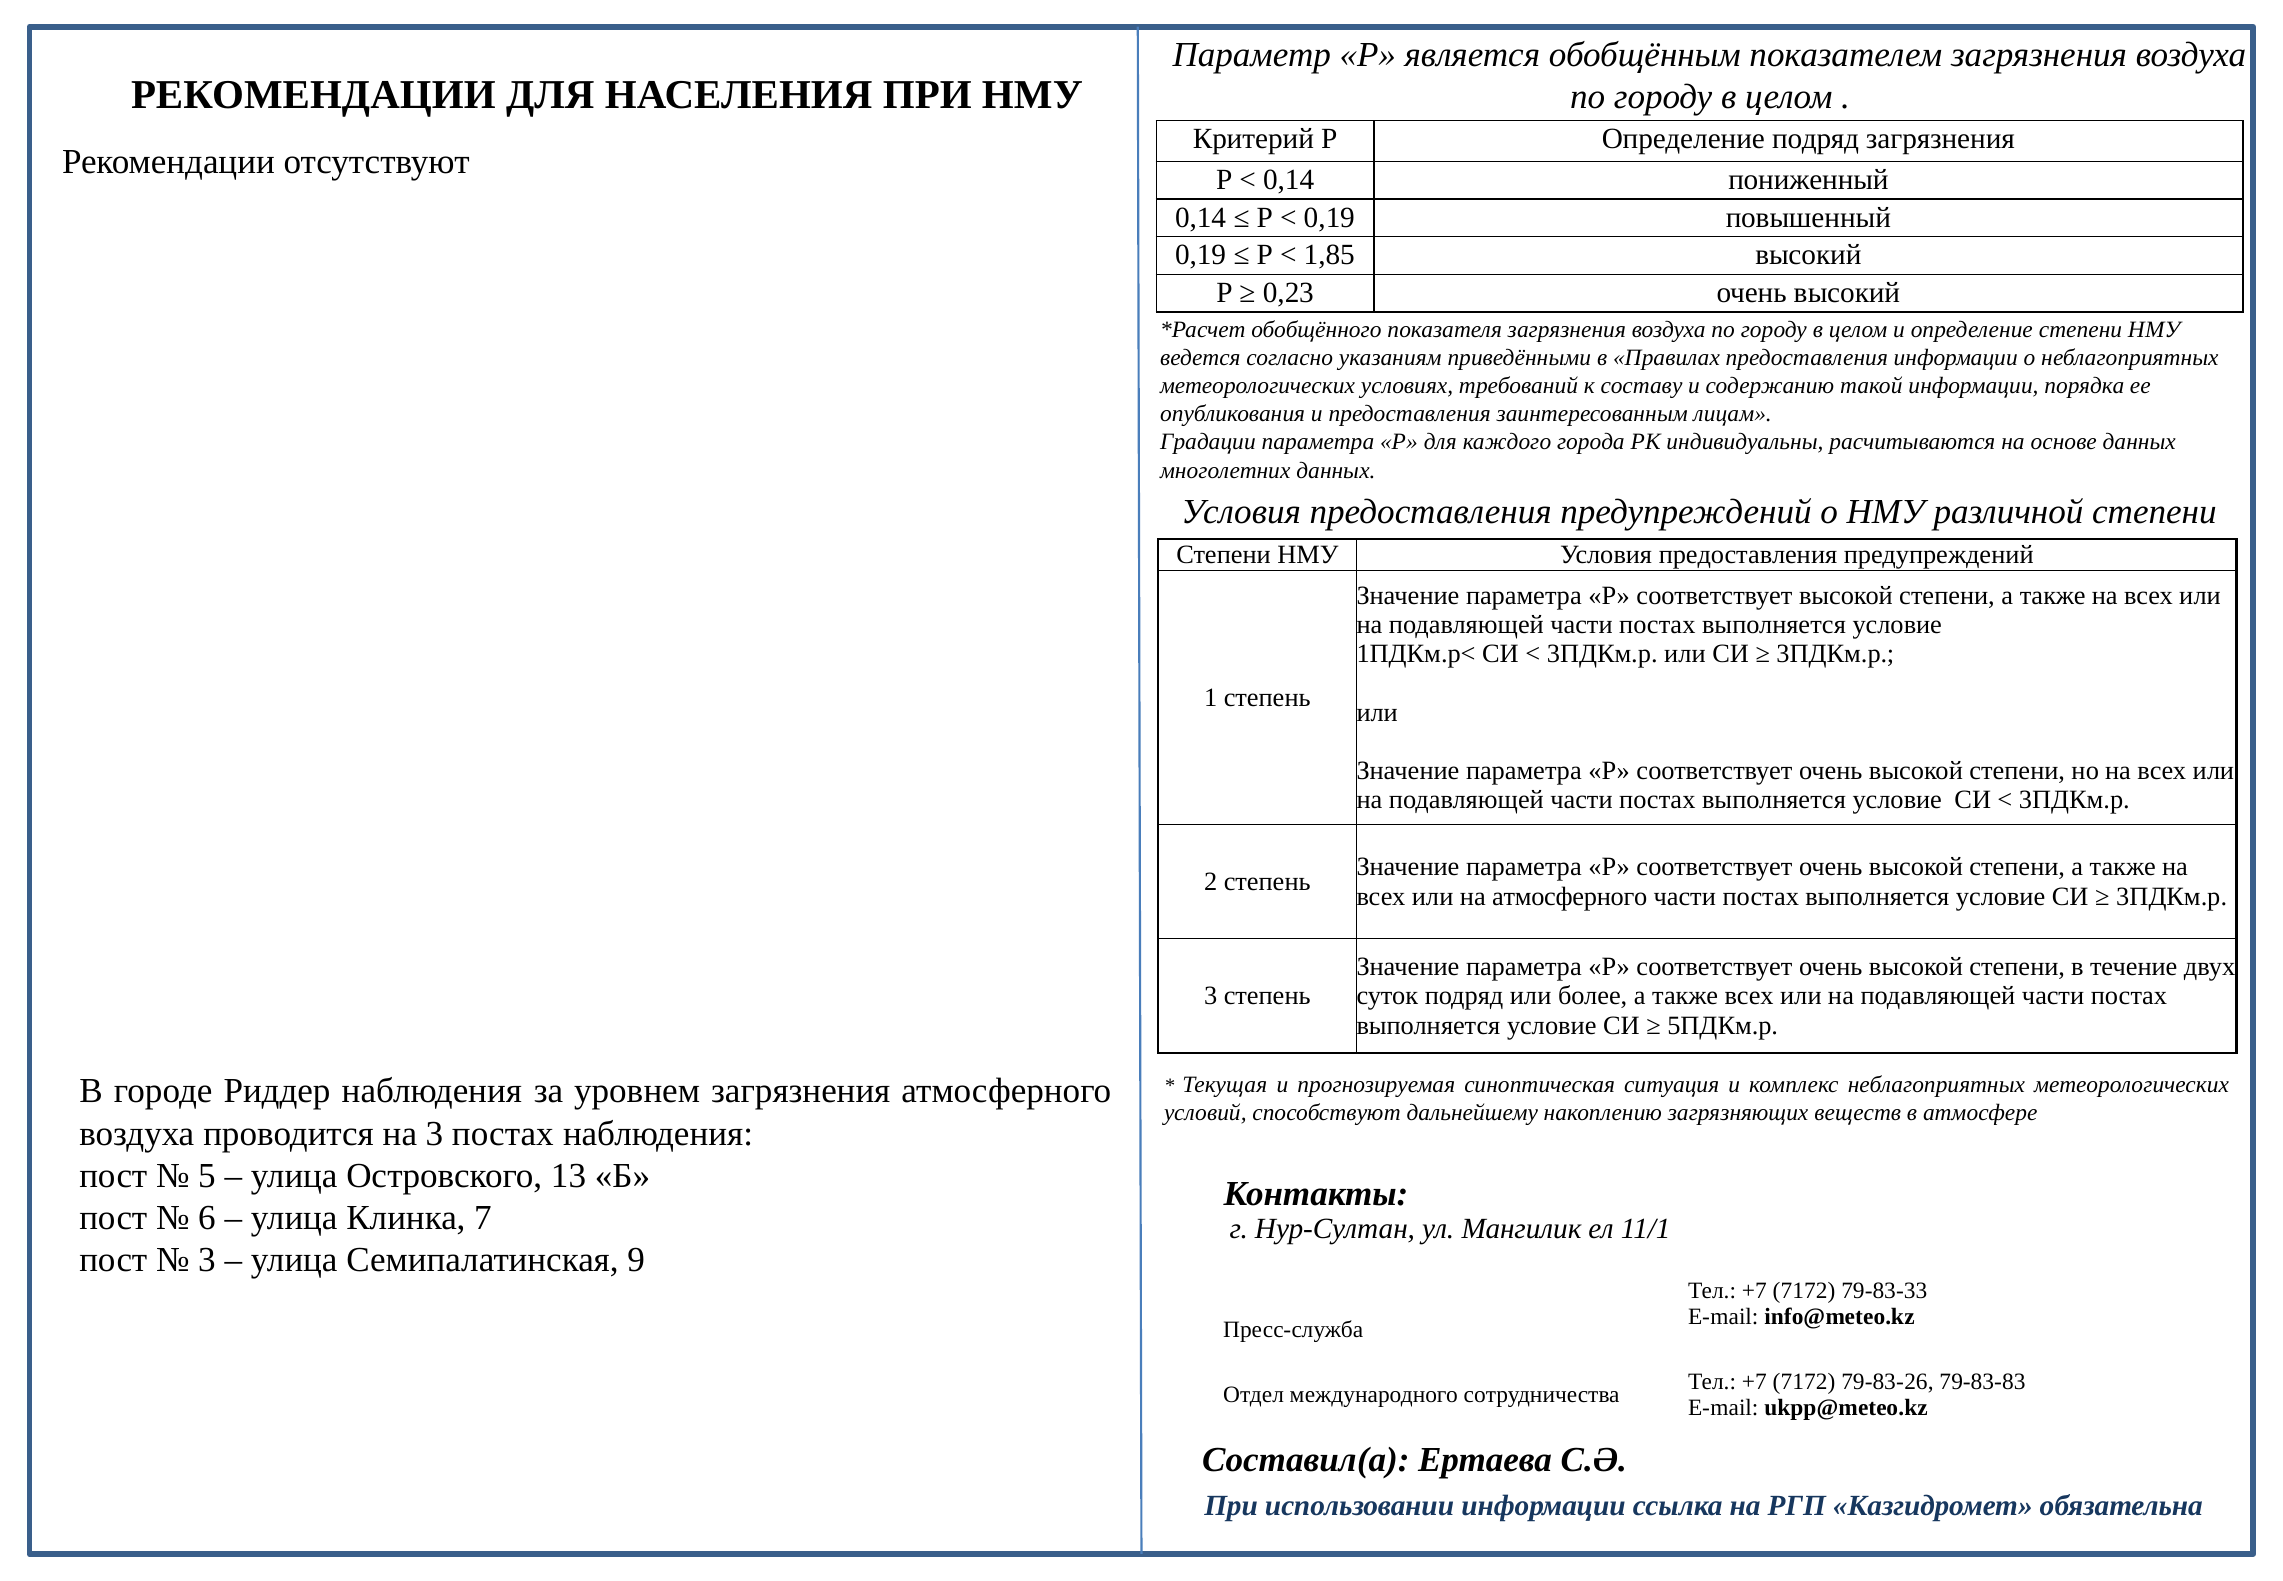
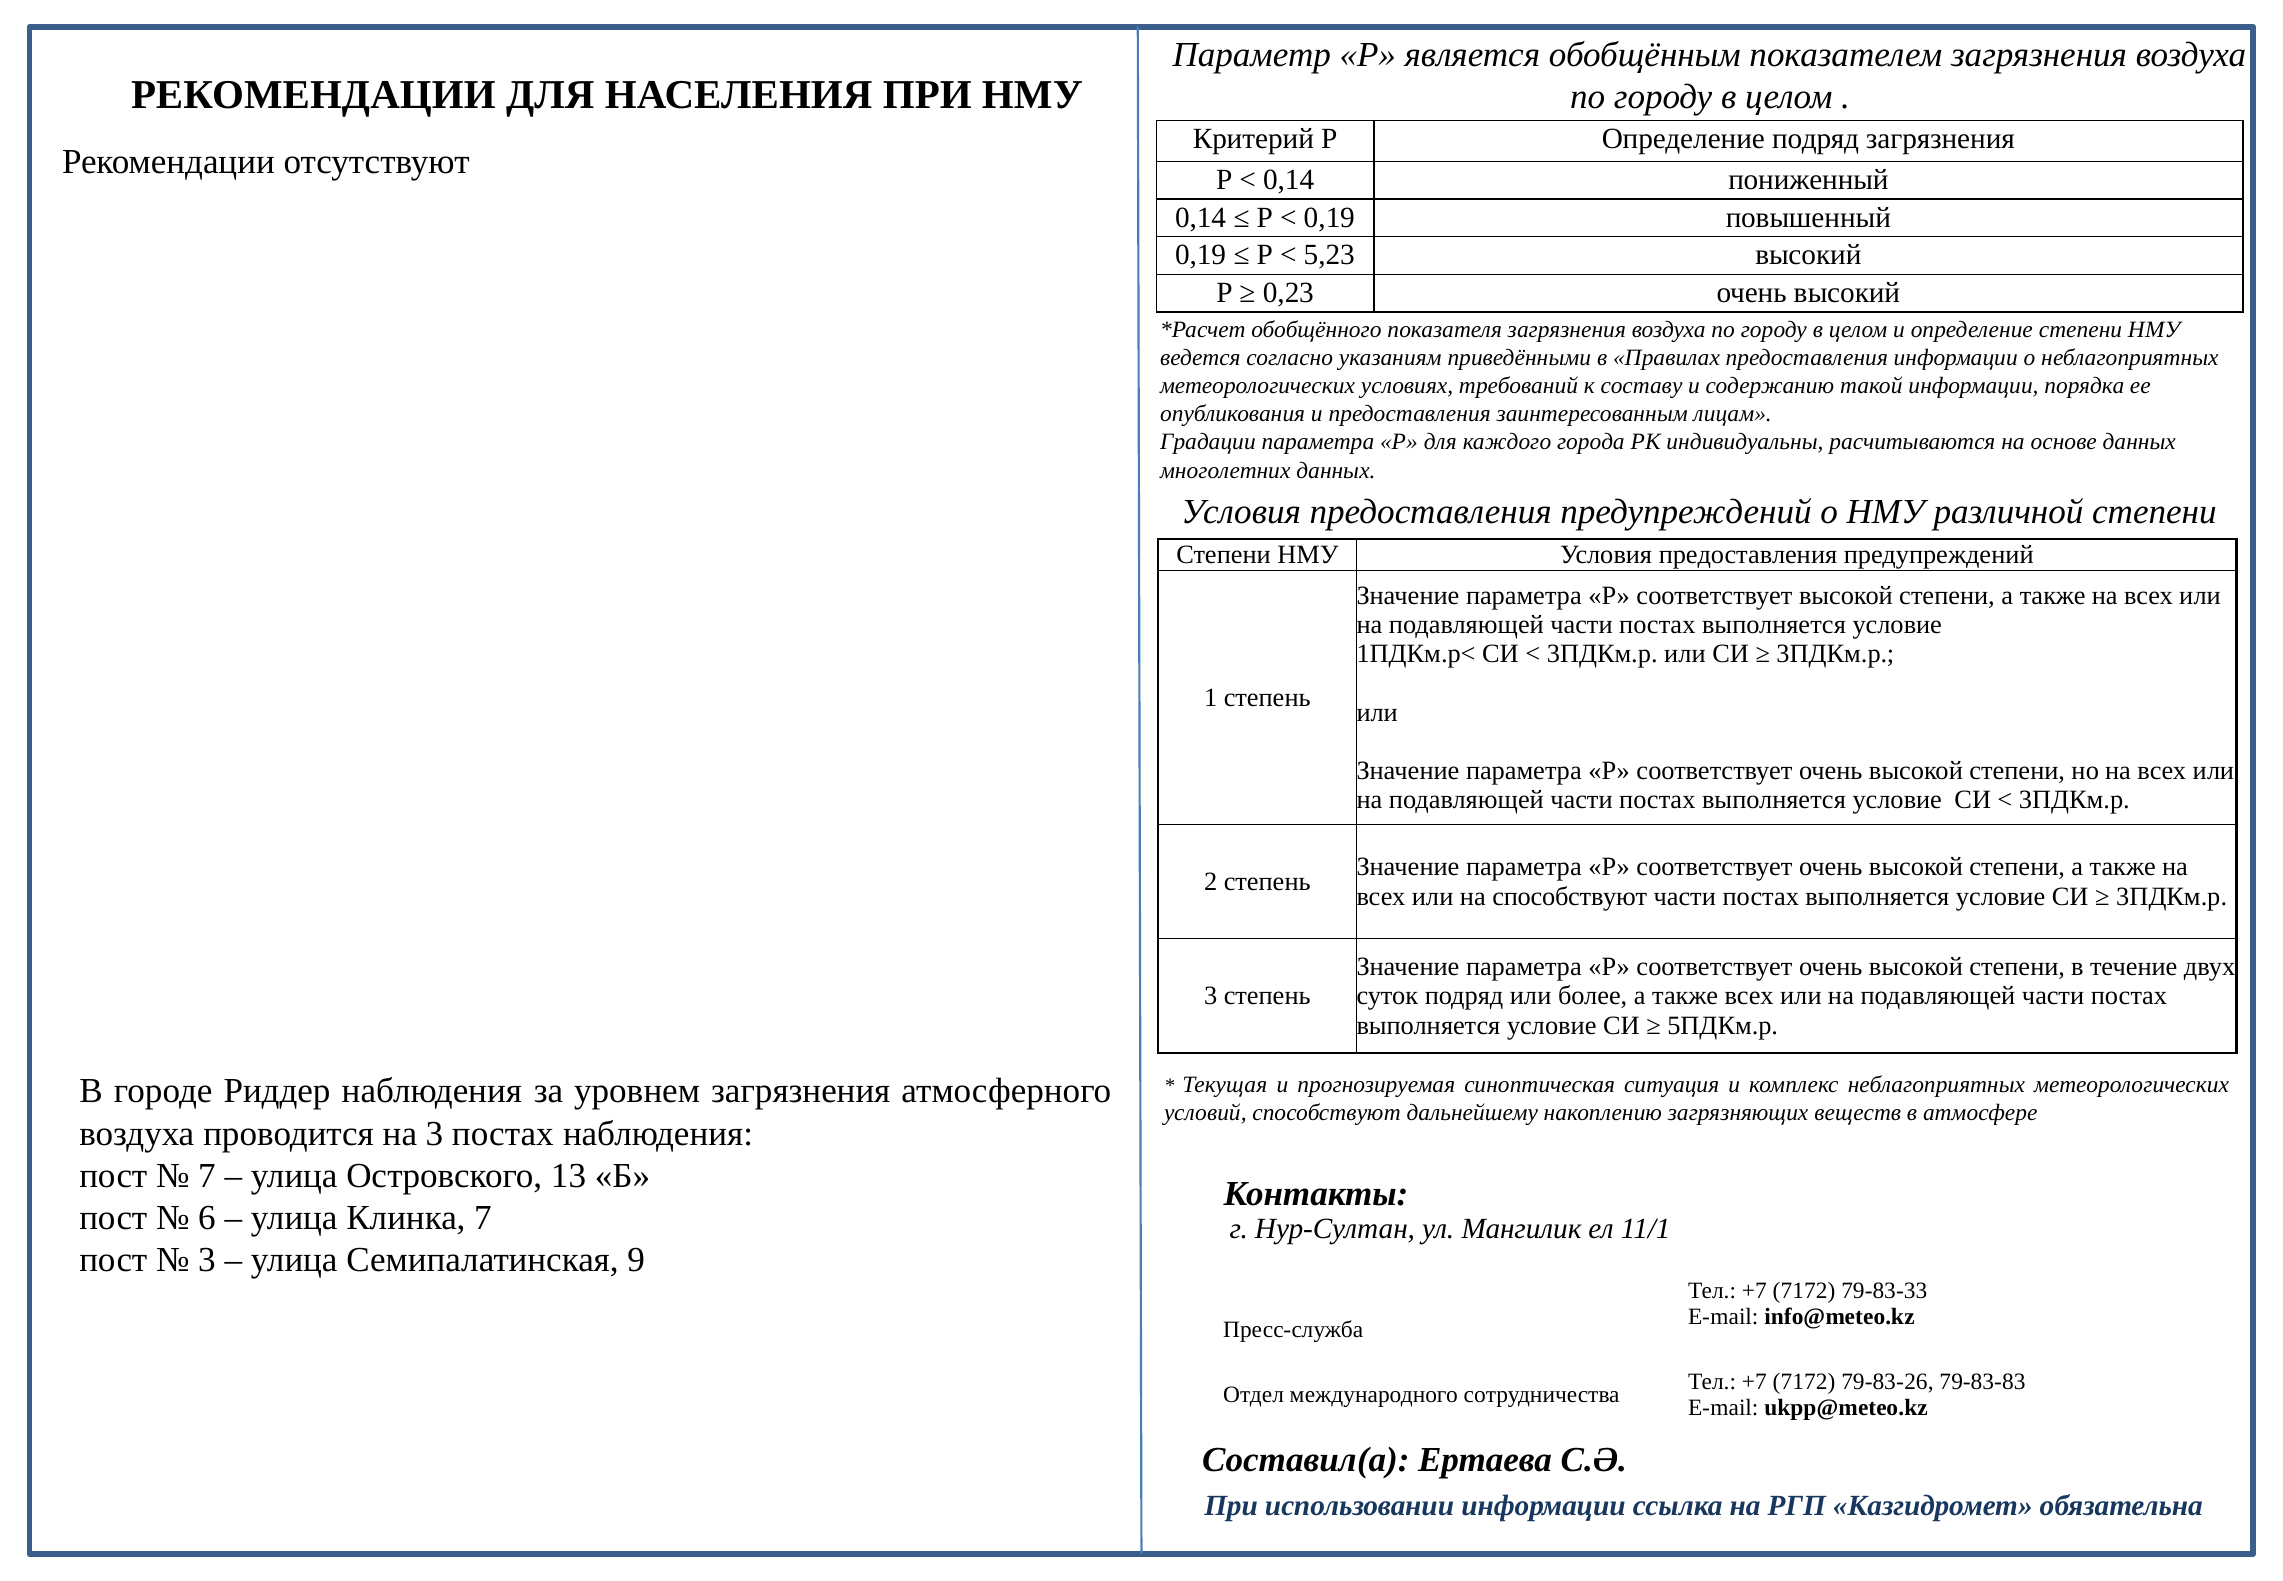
1,85: 1,85 -> 5,23
на атмосферного: атмосферного -> способствуют
5 at (207, 1175): 5 -> 7
